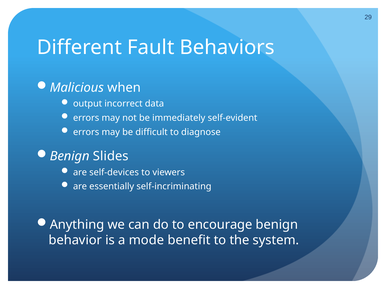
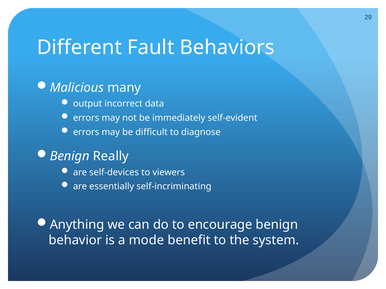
when: when -> many
Slides: Slides -> Really
